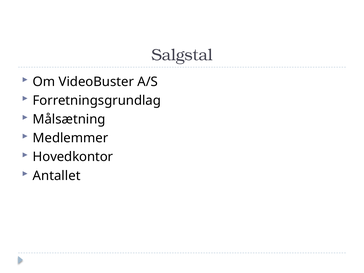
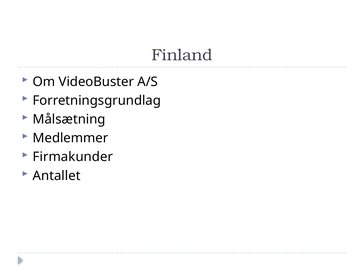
Salgstal: Salgstal -> Finland
Hovedkontor: Hovedkontor -> Firmakunder
